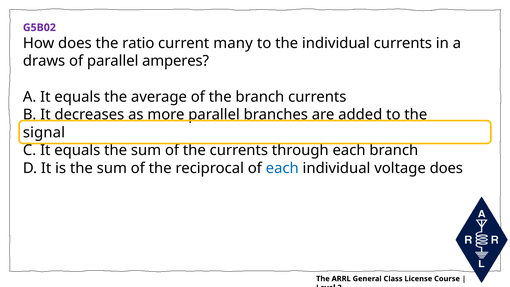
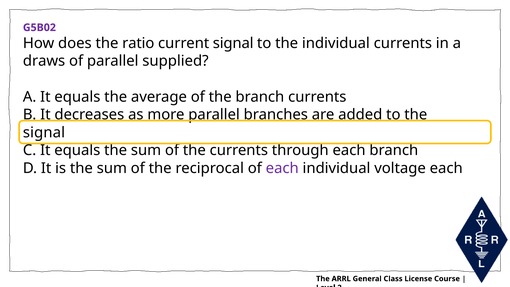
current many: many -> signal
amperes: amperes -> supplied
each at (282, 168) colour: blue -> purple
voltage does: does -> each
